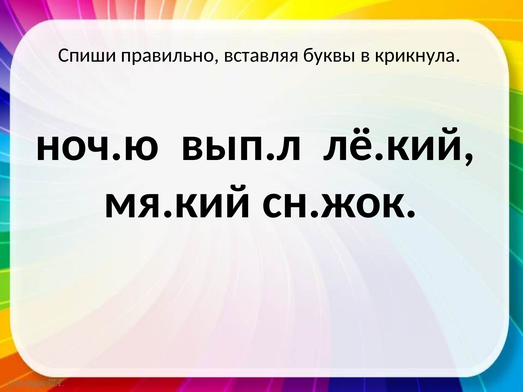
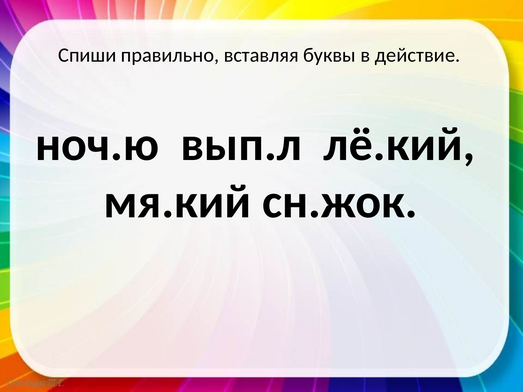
крикнула: крикнула -> действие
